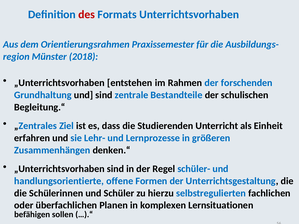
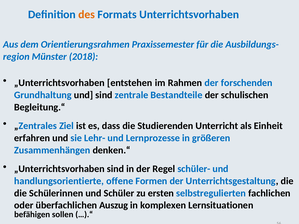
des colour: red -> orange
hierzu: hierzu -> ersten
Planen: Planen -> Auszug
